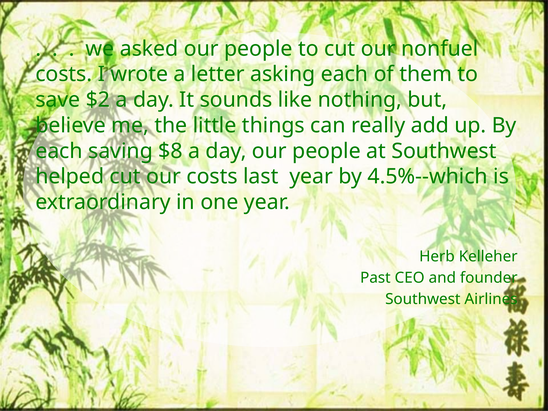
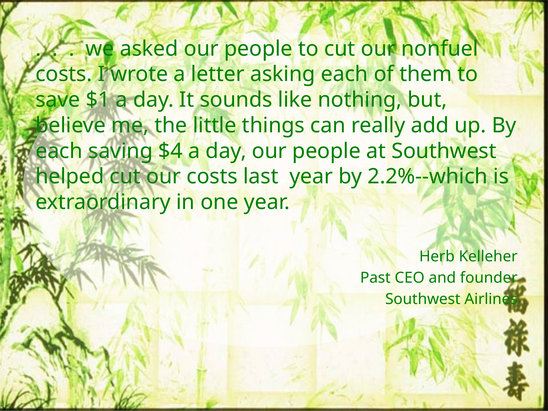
$2: $2 -> $1
$8: $8 -> $4
4.5%--which: 4.5%--which -> 2.2%--which
